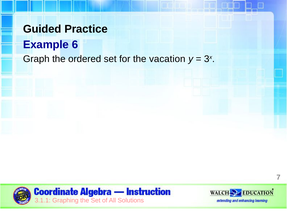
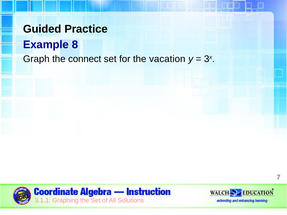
6: 6 -> 8
ordered: ordered -> connect
